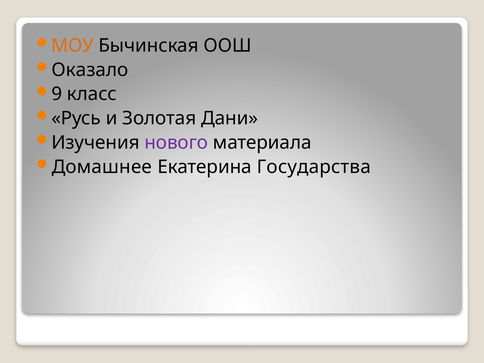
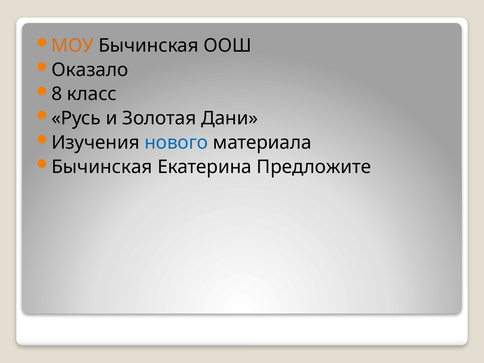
9: 9 -> 8
нового colour: purple -> blue
Домашнее at (102, 167): Домашнее -> Бычинская
Государства: Государства -> Предложите
